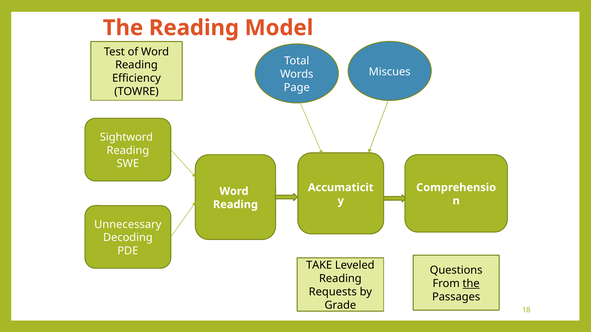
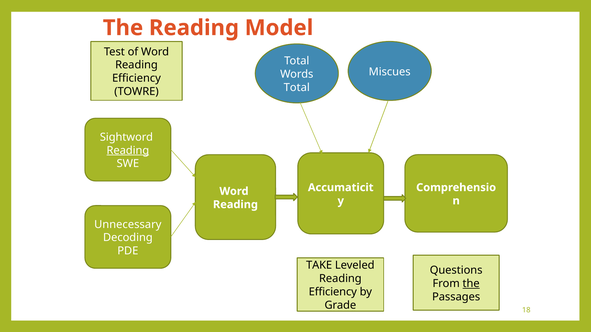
Page at (297, 88): Page -> Total
Reading at (128, 151) underline: none -> present
Requests at (333, 292): Requests -> Efficiency
